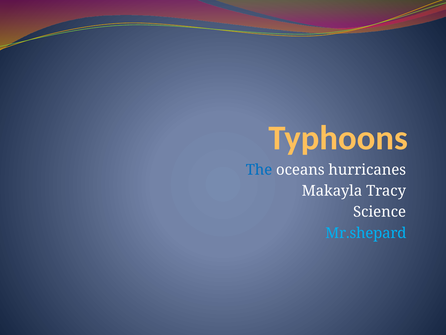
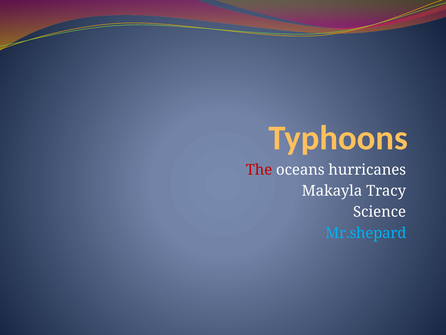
The colour: blue -> red
